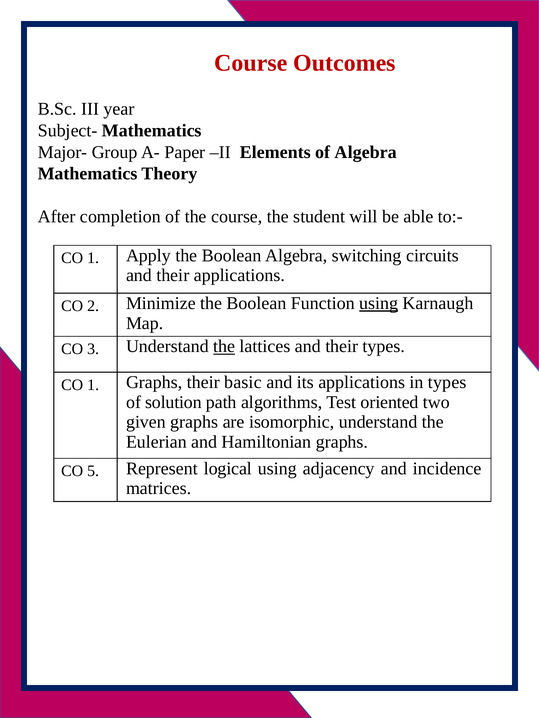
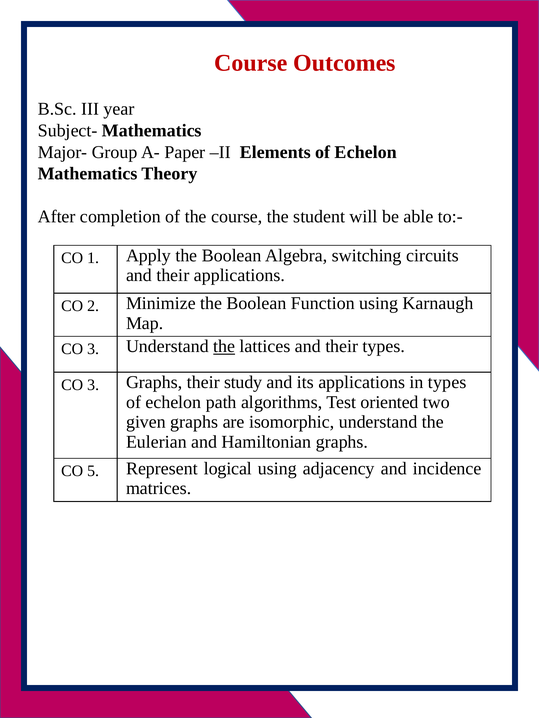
Elements of Algebra: Algebra -> Echelon
using at (379, 304) underline: present -> none
1 at (93, 385): 1 -> 3
basic: basic -> study
solution at (173, 403): solution -> echelon
